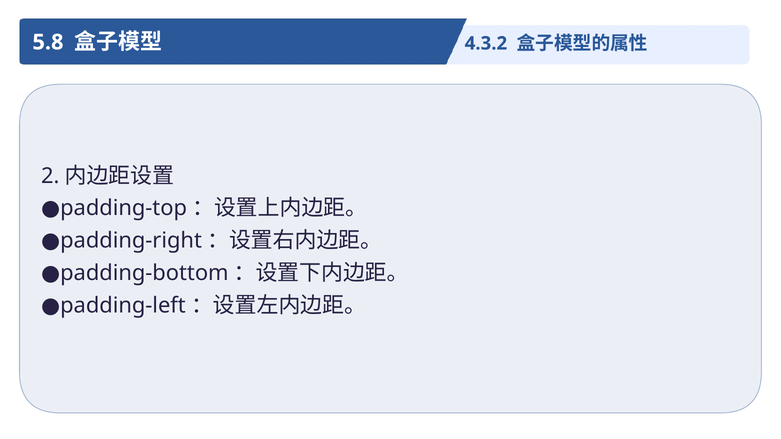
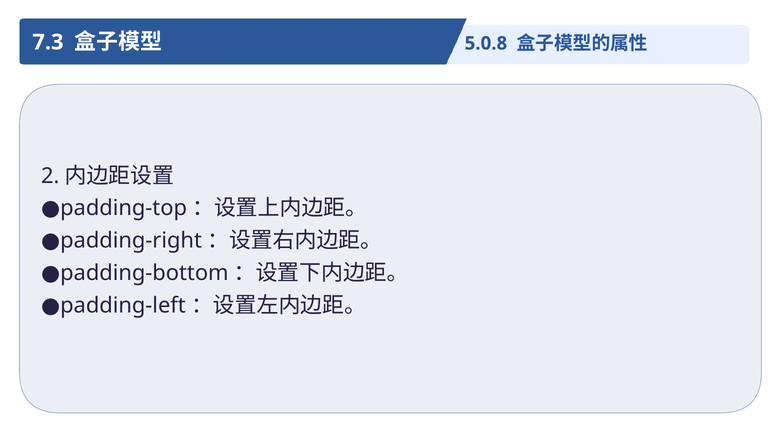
5.8: 5.8 -> 7.3
4.3.2: 4.3.2 -> 5.0.8
